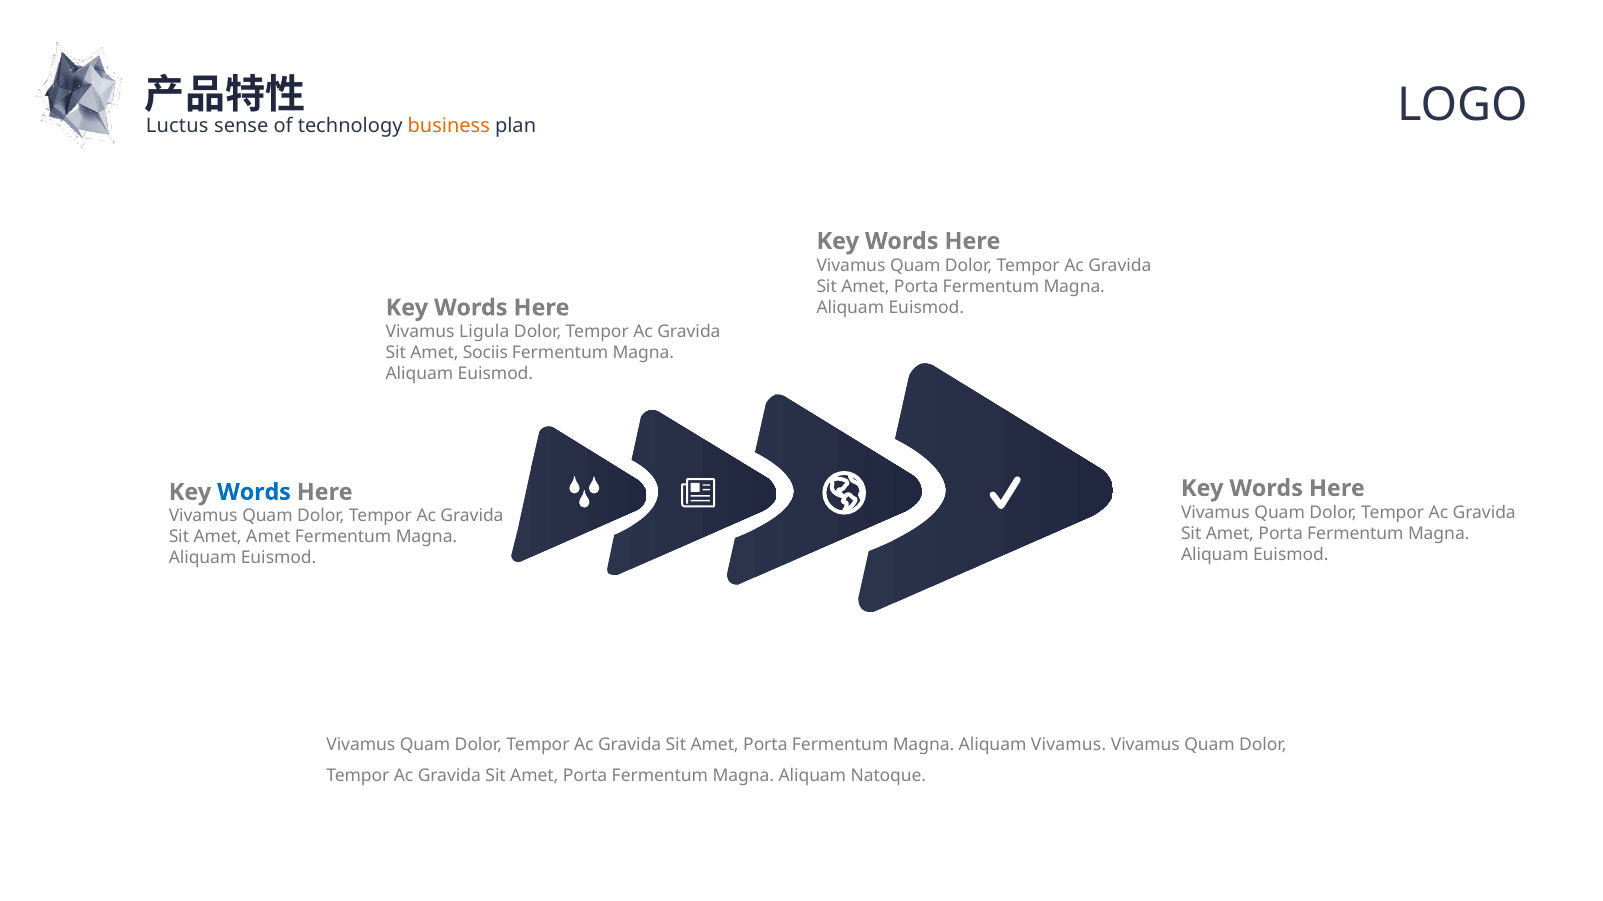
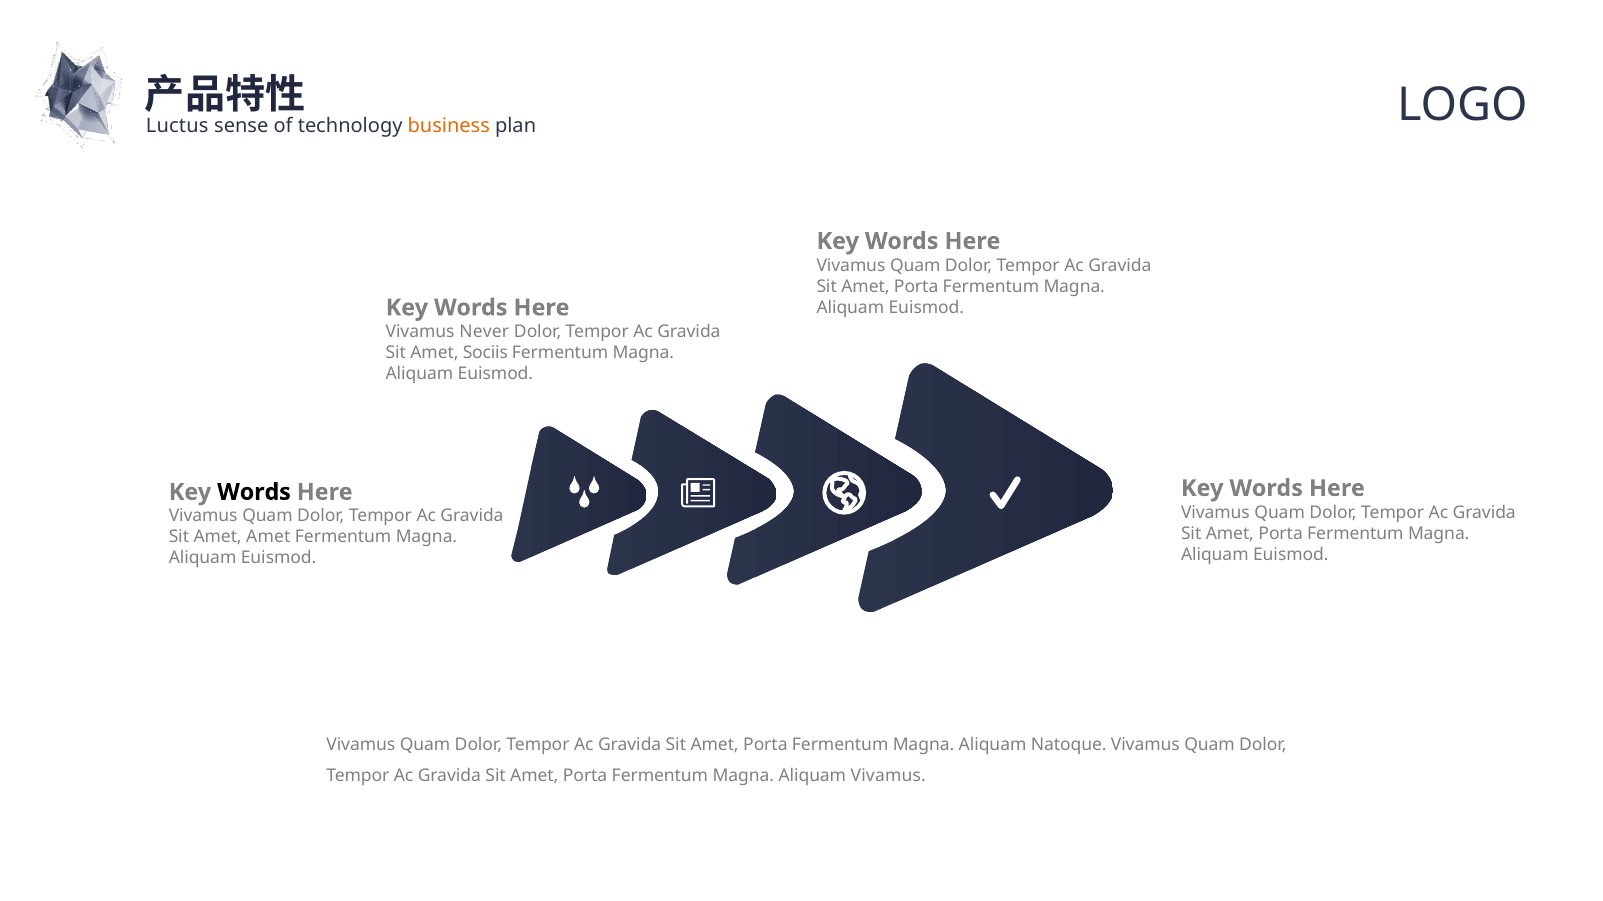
Ligula: Ligula -> Never
Words at (254, 492) colour: blue -> black
Aliquam Vivamus: Vivamus -> Natoque
Aliquam Natoque: Natoque -> Vivamus
